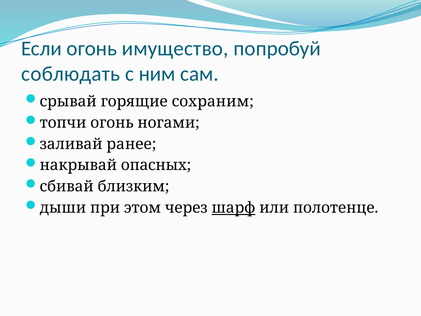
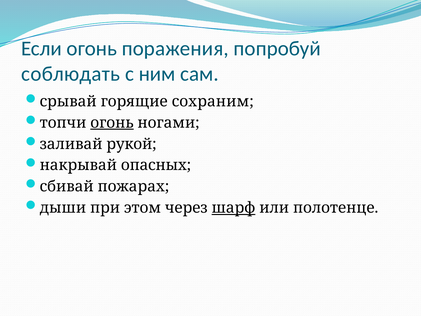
имущество: имущество -> поражения
огонь at (112, 123) underline: none -> present
ранее: ранее -> рукой
близким: близким -> пожарах
